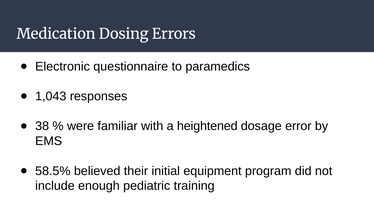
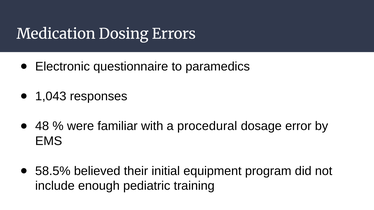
38: 38 -> 48
heightened: heightened -> procedural
